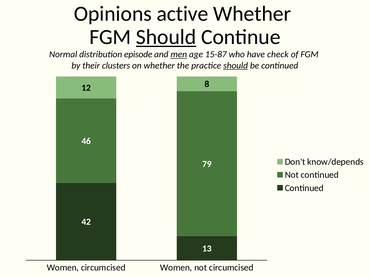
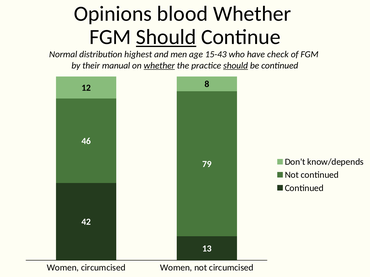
active: active -> blood
episode: episode -> highest
men underline: present -> none
15-87: 15-87 -> 15-43
clusters: clusters -> manual
whether at (159, 66) underline: none -> present
